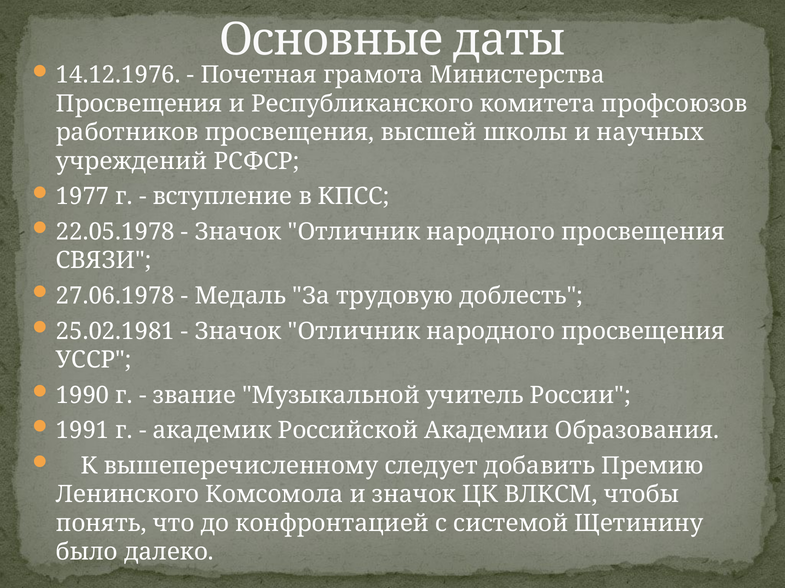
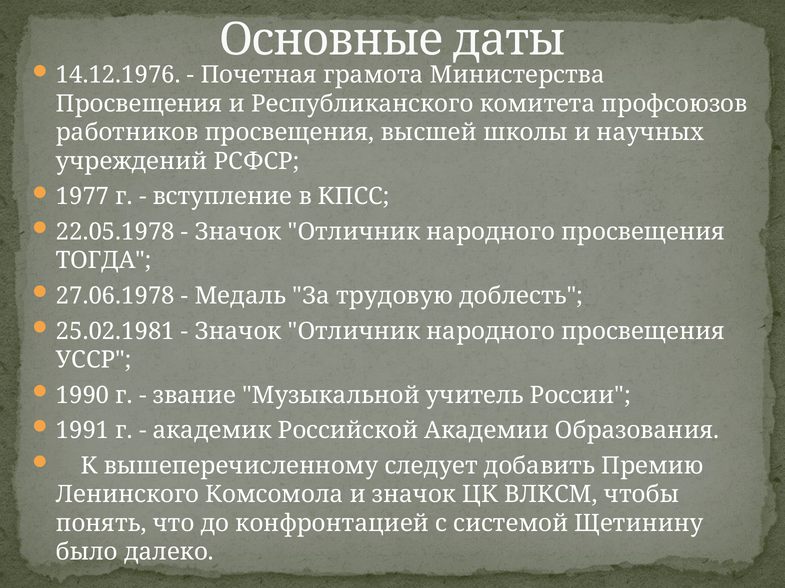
СВЯЗИ: СВЯЗИ -> ТОГДА
